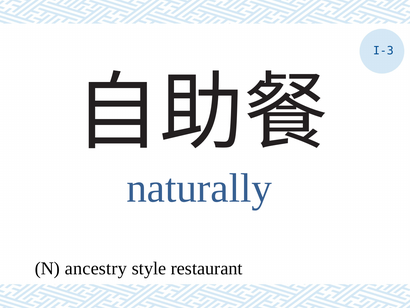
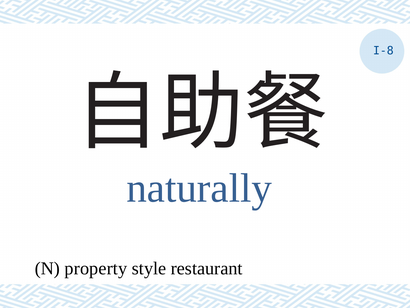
I-3: I-3 -> I-8
ancestry: ancestry -> property
